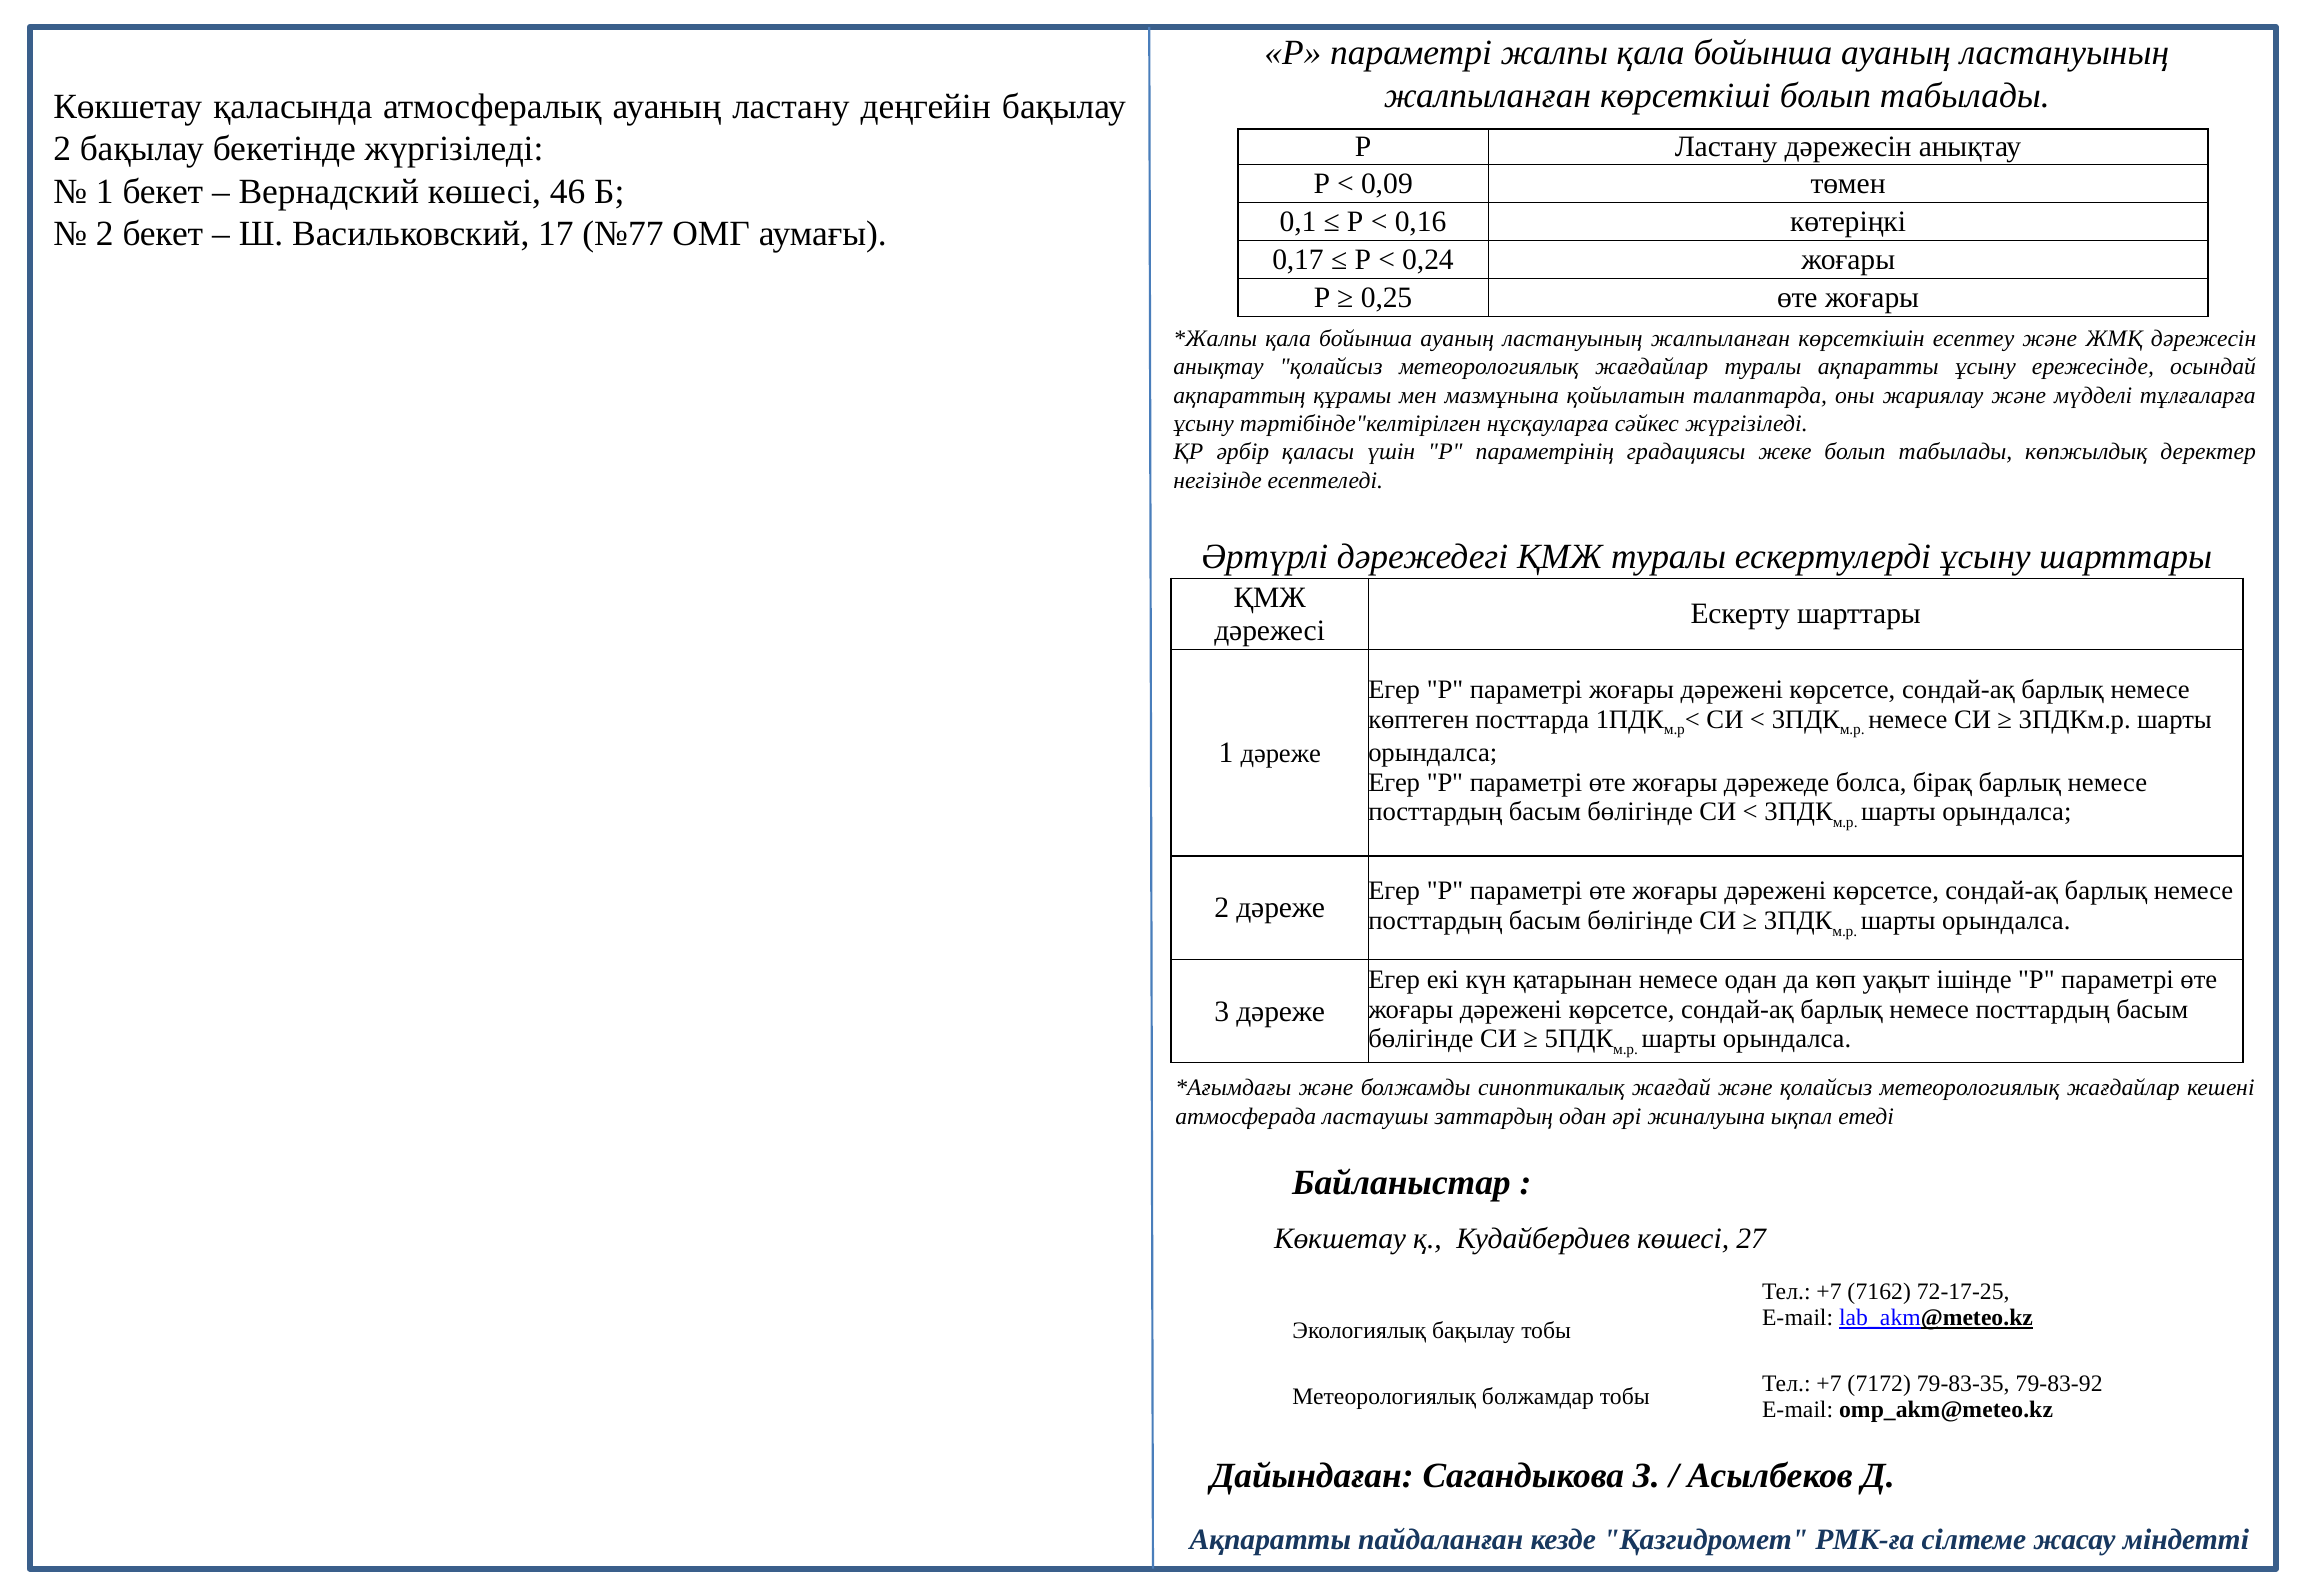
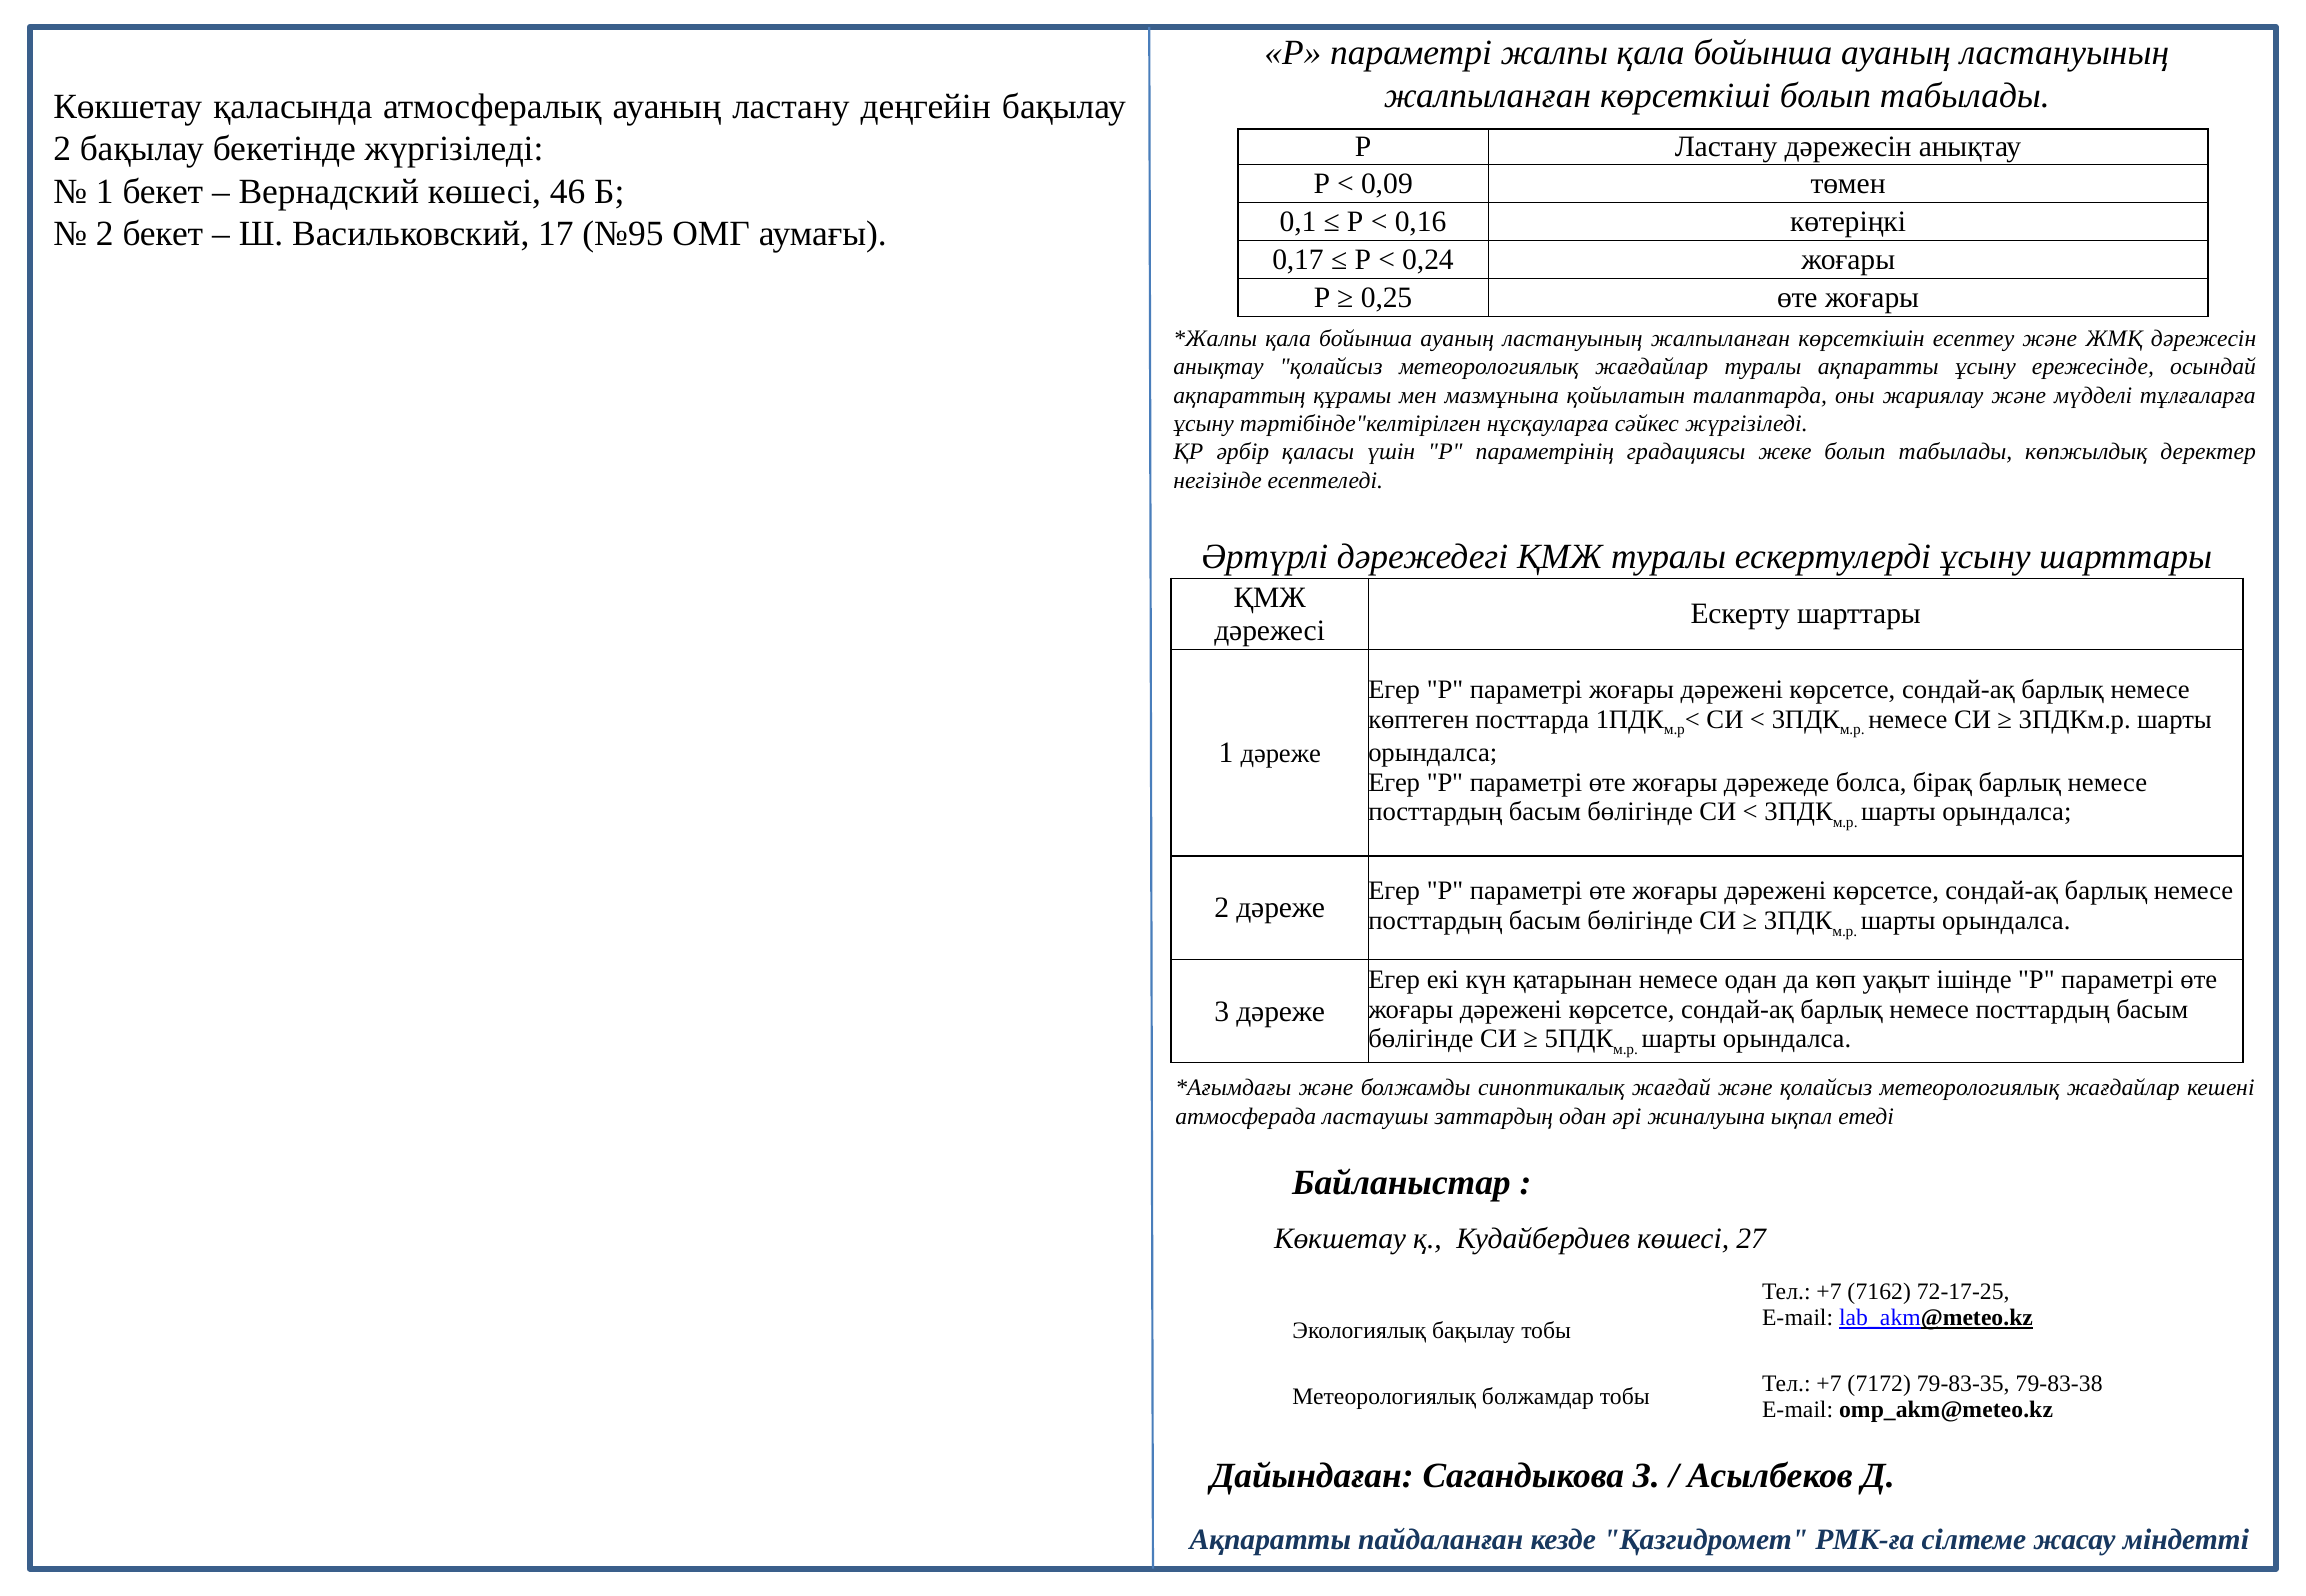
№77: №77 -> №95
79-83-92: 79-83-92 -> 79-83-38
